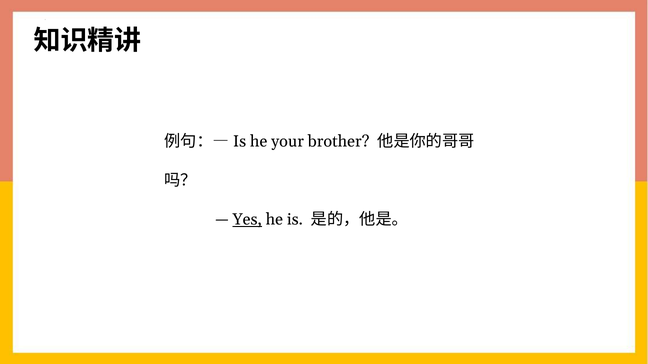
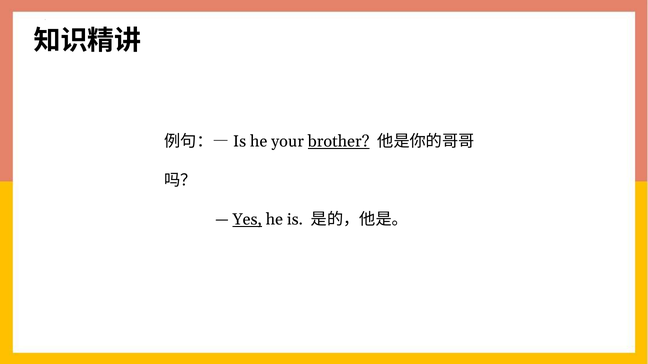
brother underline: none -> present
